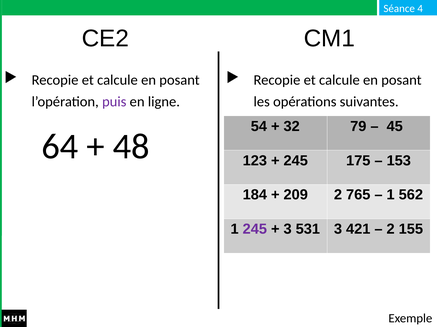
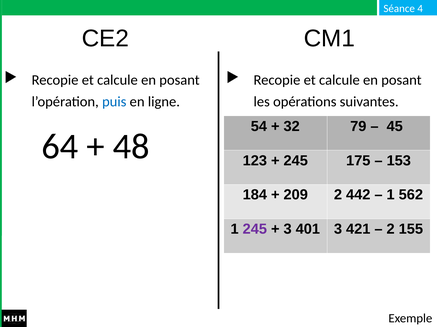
puis colour: purple -> blue
765: 765 -> 442
531: 531 -> 401
